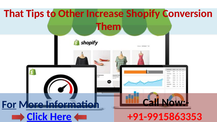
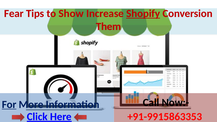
That: That -> Fear
Other: Other -> Show
Shopify underline: none -> present
